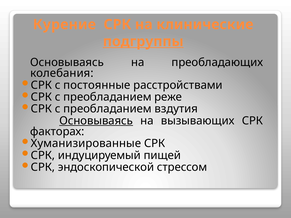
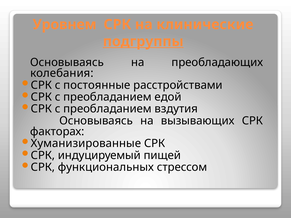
Курение: Курение -> Уровнем
реже: реже -> едой
Основываясь at (96, 121) underline: present -> none
эндоскопической: эндоскопической -> функциональных
